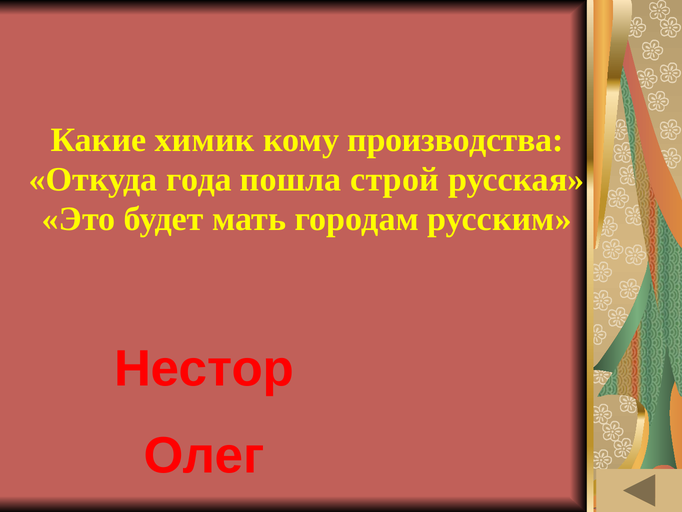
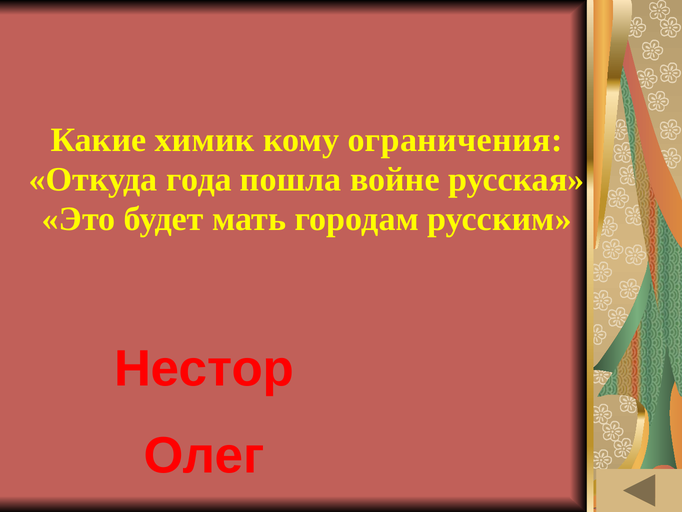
производства: производства -> ограничения
строй: строй -> войне
